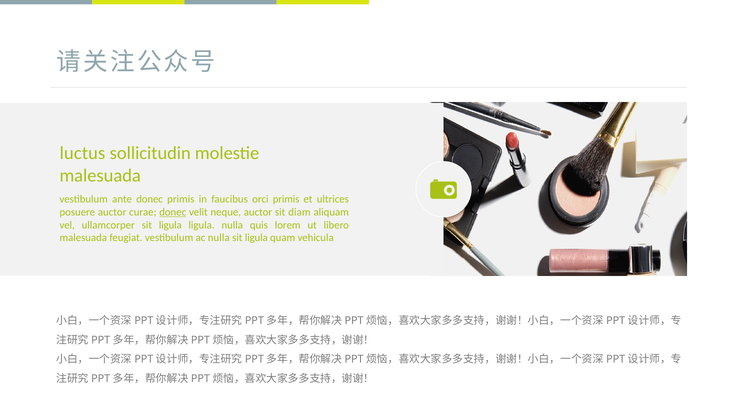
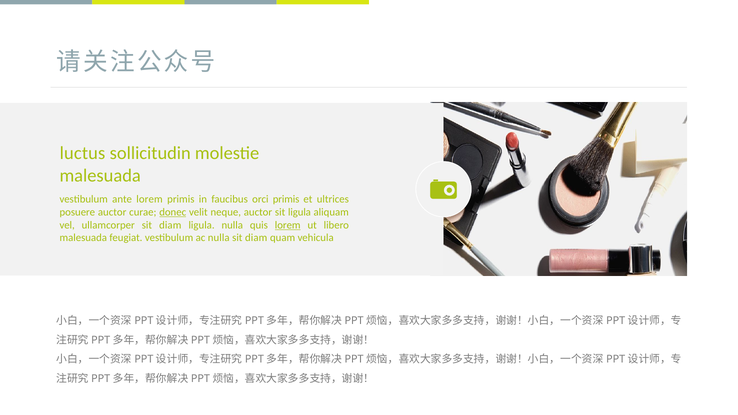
ante donec: donec -> lorem
sit diam: diam -> ligula
ullamcorper sit ligula: ligula -> diam
lorem at (288, 225) underline: none -> present
ligula at (256, 238): ligula -> diam
